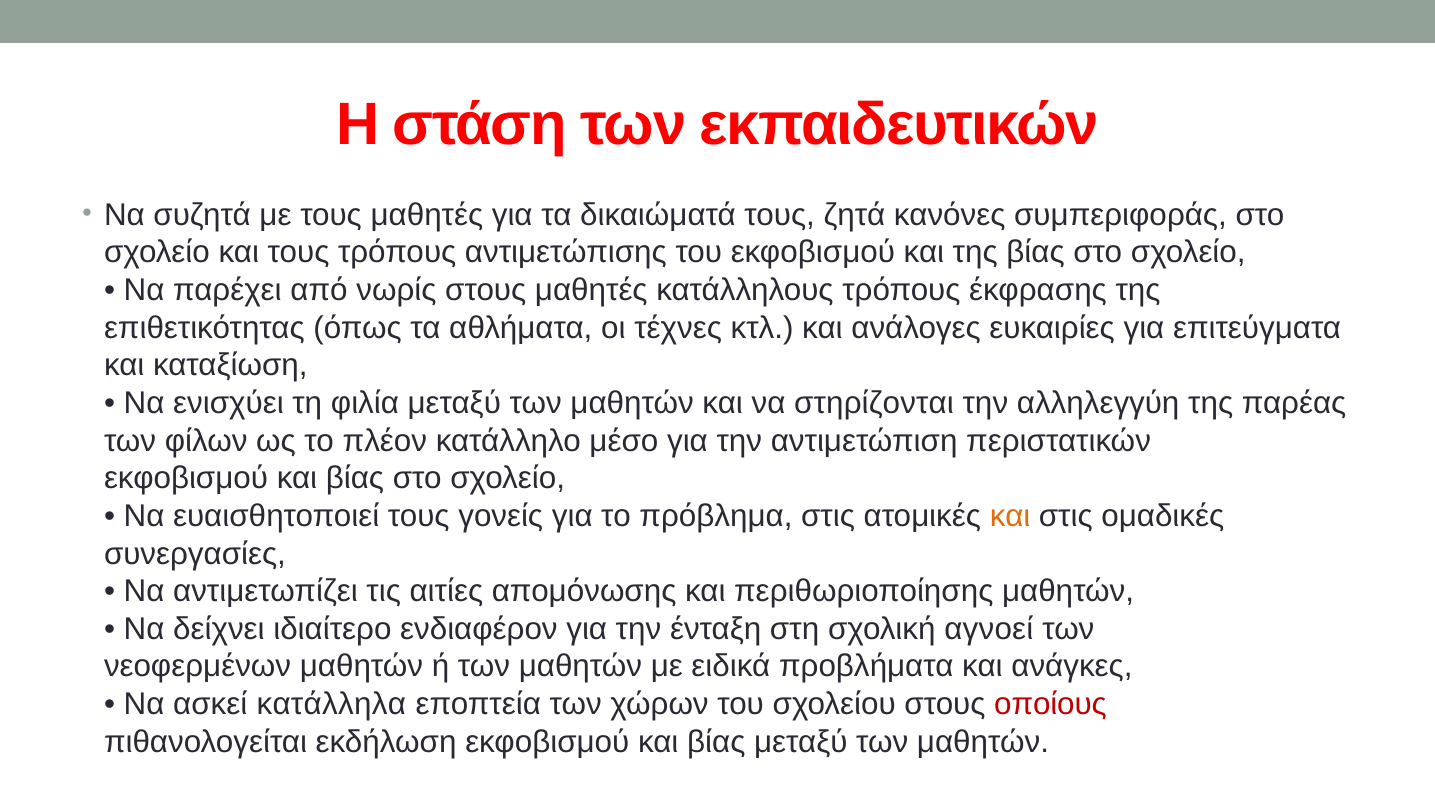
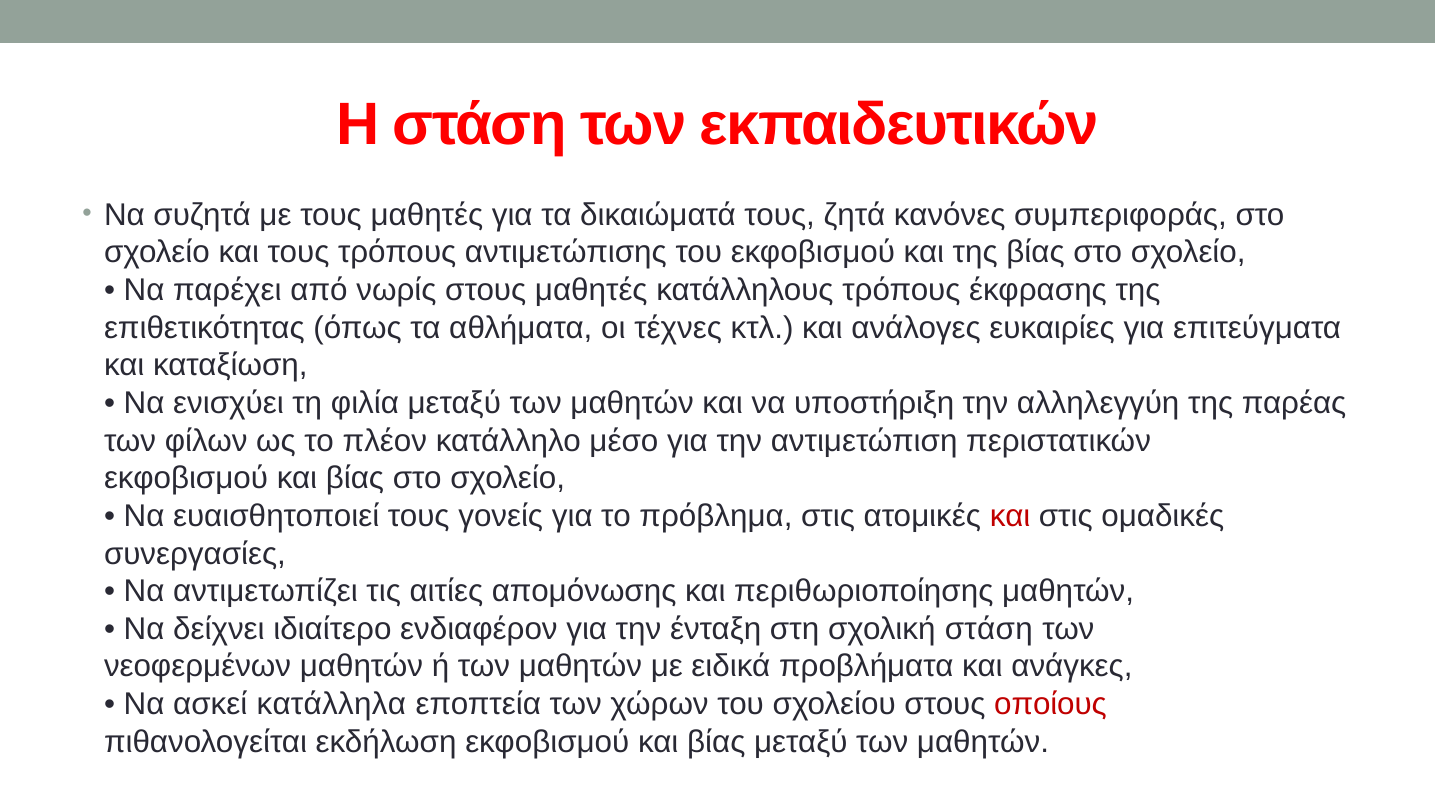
στηρίζονται: στηρίζονται -> υποστήριξη
και at (1010, 516) colour: orange -> red
σχολική αγνοεί: αγνοεί -> στάση
